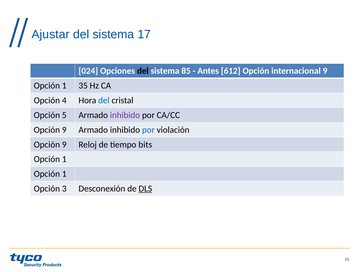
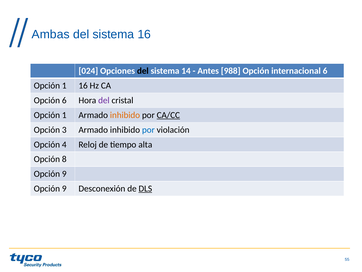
Ajustar: Ajustar -> Ambas
sistema 17: 17 -> 16
85: 85 -> 14
612: 612 -> 988
internacional 9: 9 -> 6
1 35: 35 -> 16
Opción 4: 4 -> 6
del at (104, 100) colour: blue -> purple
5 at (64, 115): 5 -> 1
inhibido at (125, 115) colour: purple -> orange
CA/CC underline: none -> present
9 at (64, 130): 9 -> 3
9 at (64, 144): 9 -> 4
bits: bits -> alta
1 at (64, 159): 1 -> 8
1 at (64, 174): 1 -> 9
3 at (64, 188): 3 -> 9
